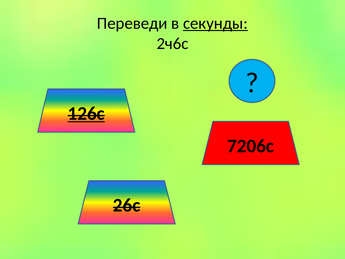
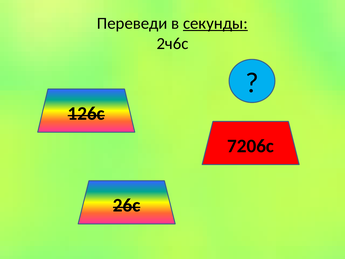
126с underline: present -> none
